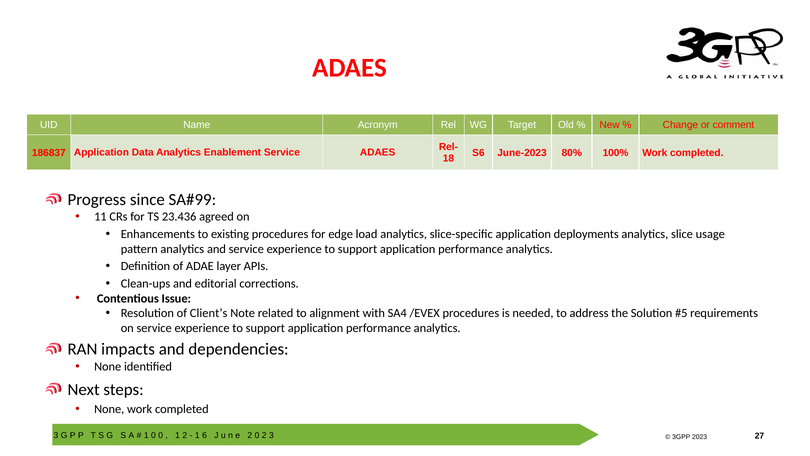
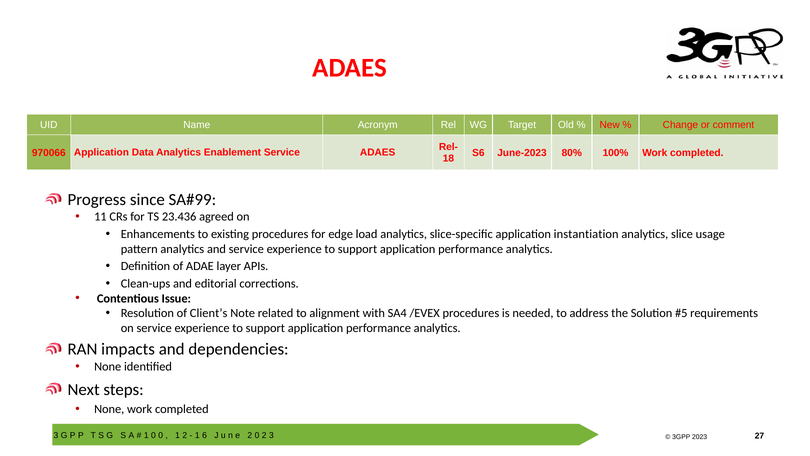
186837: 186837 -> 970066
deployments: deployments -> instantiation
